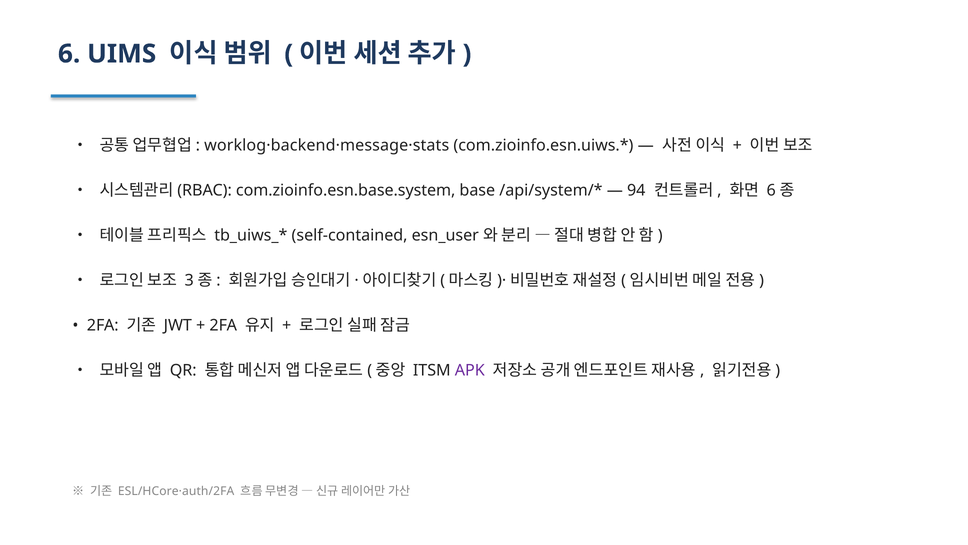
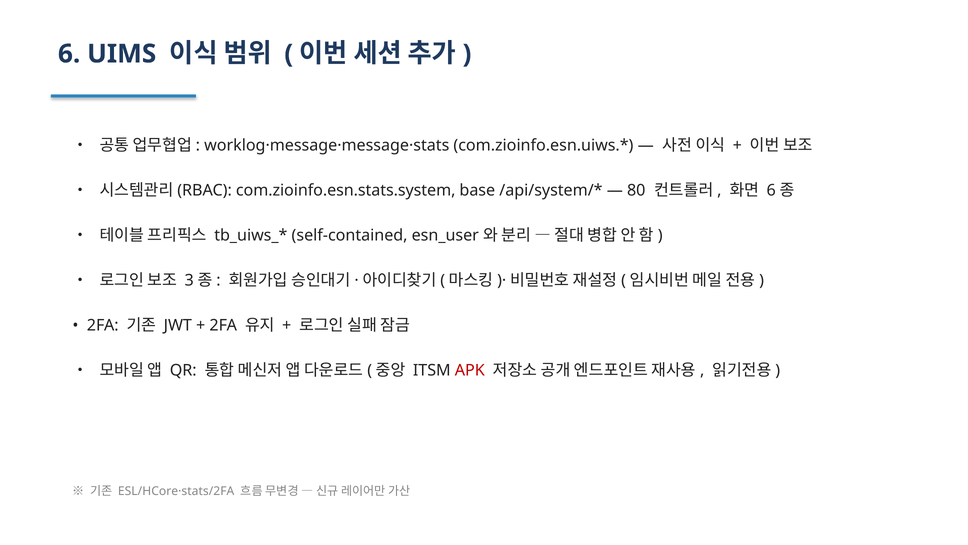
worklog·backend·message·stats: worklog·backend·message·stats -> worklog·message·message·stats
com.zioinfo.esn.base.system: com.zioinfo.esn.base.system -> com.zioinfo.esn.stats.system
94: 94 -> 80
APK colour: purple -> red
ESL/HCore·auth/2FA: ESL/HCore·auth/2FA -> ESL/HCore·stats/2FA
